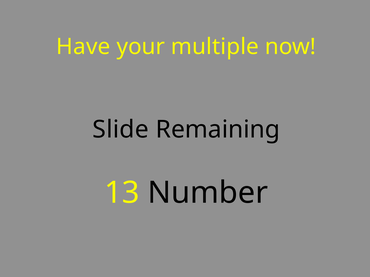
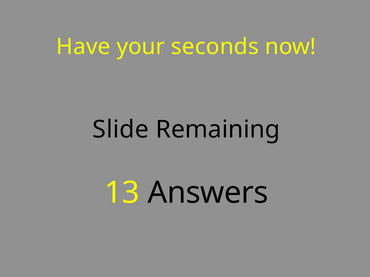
multiple: multiple -> seconds
Number: Number -> Answers
